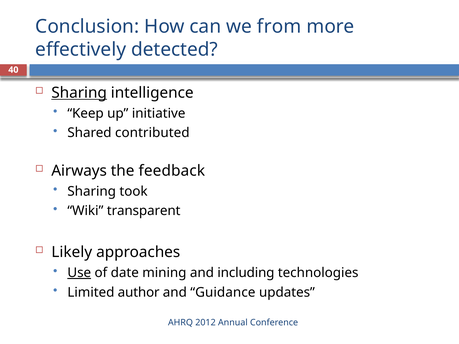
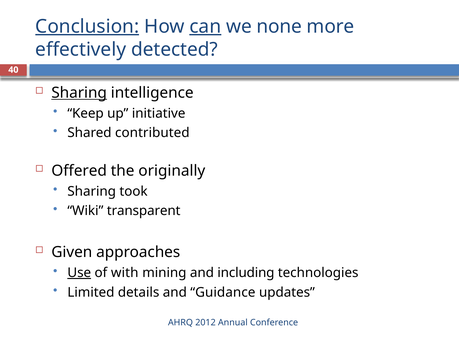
Conclusion underline: none -> present
can underline: none -> present
from: from -> none
Airways: Airways -> Offered
feedback: feedback -> originally
Likely: Likely -> Given
date: date -> with
author: author -> details
